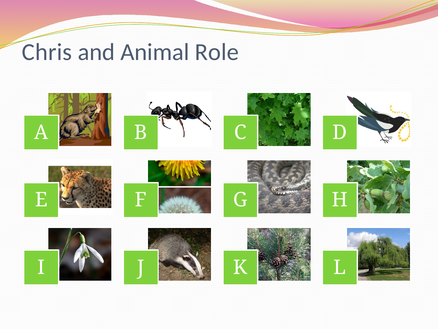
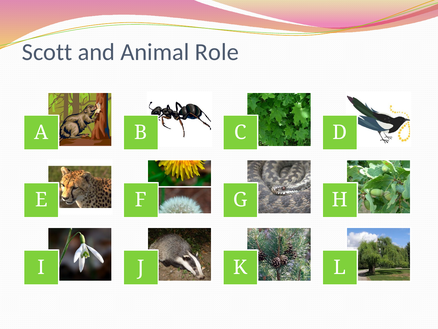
Chris: Chris -> Scott
